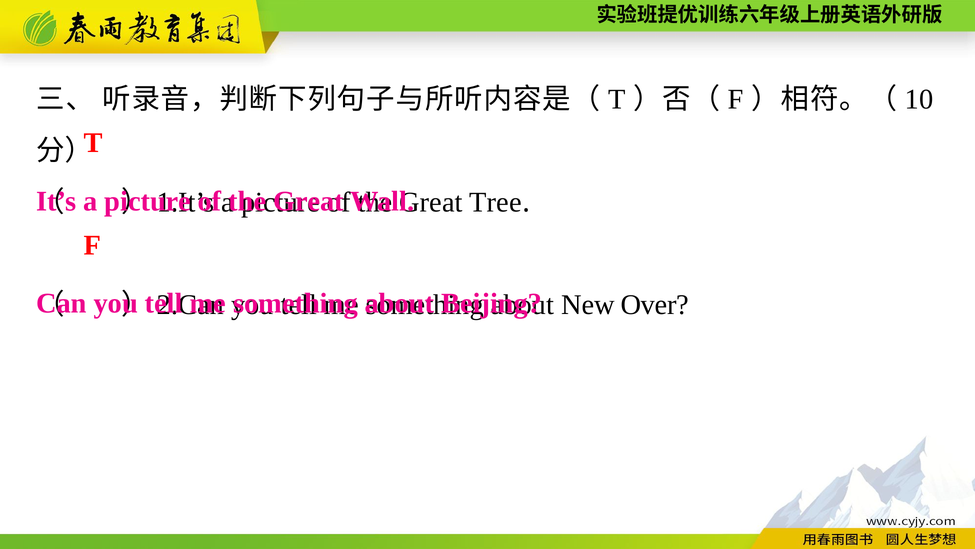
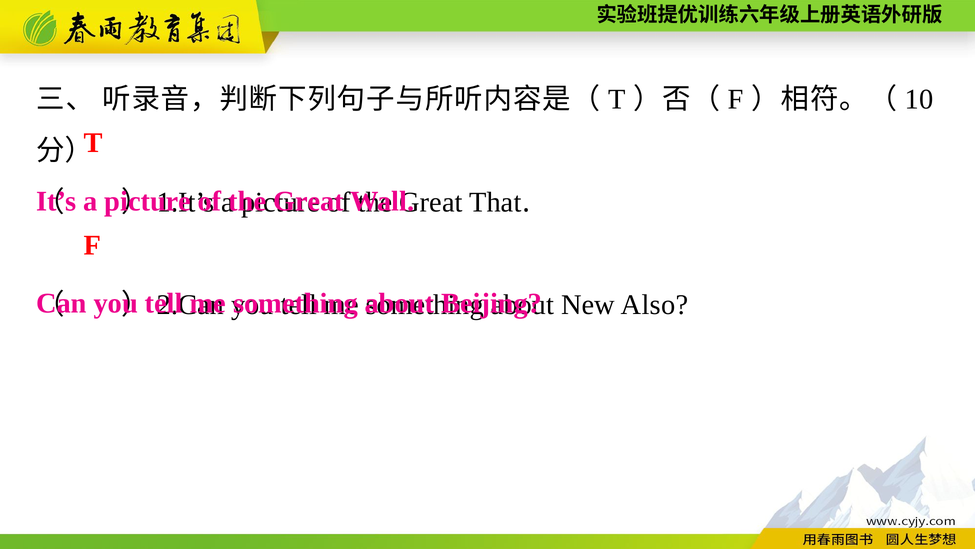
Tree: Tree -> That
Over: Over -> Also
